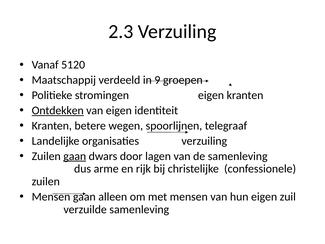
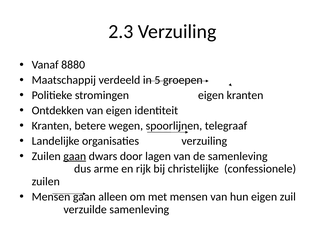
5120: 5120 -> 8880
9: 9 -> 5
Ontdekken underline: present -> none
